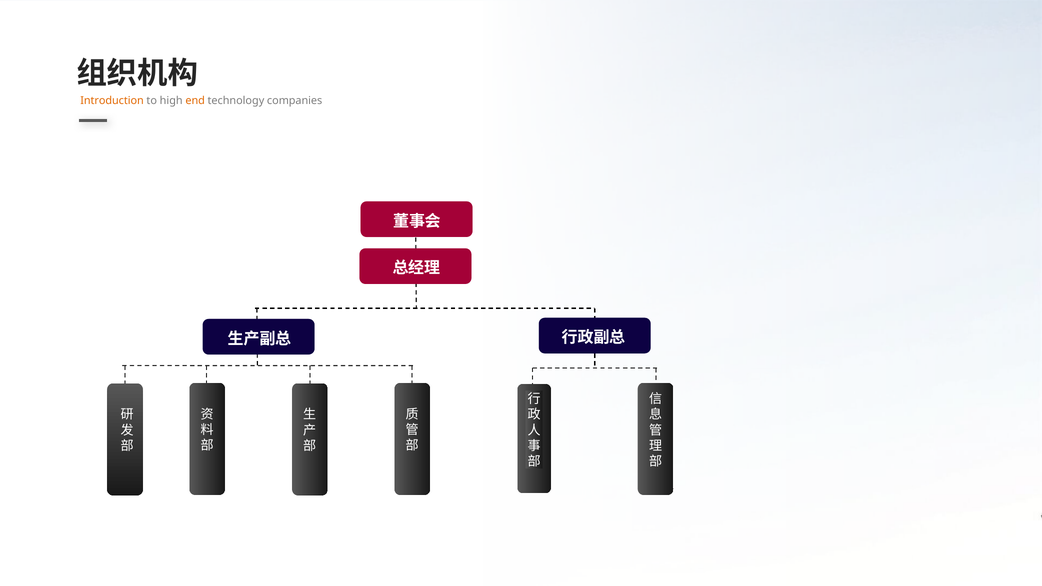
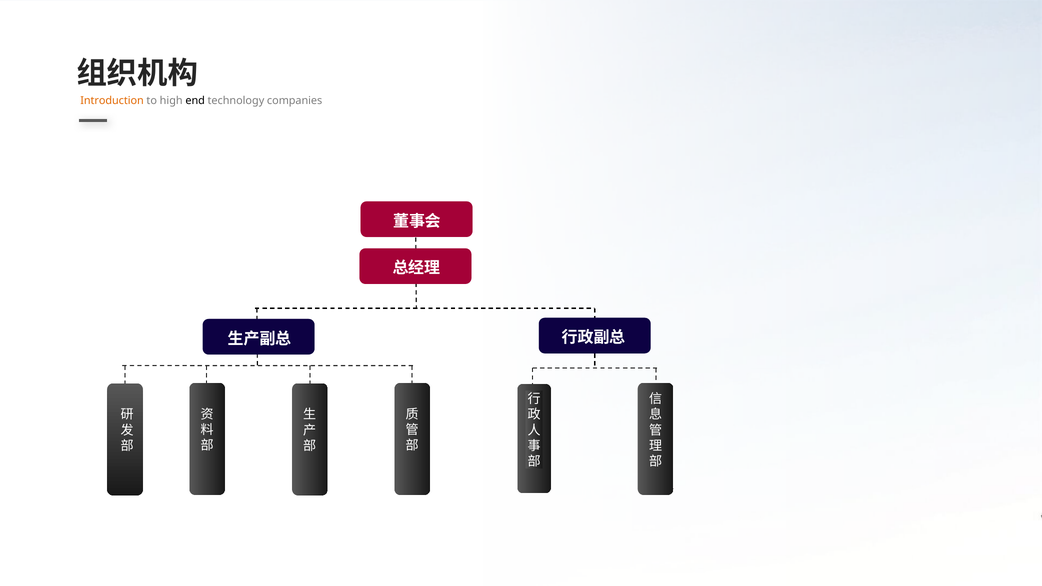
end colour: orange -> black
